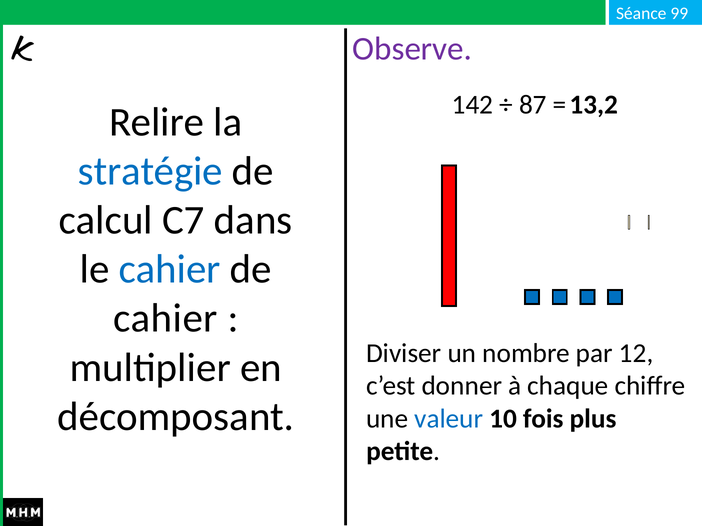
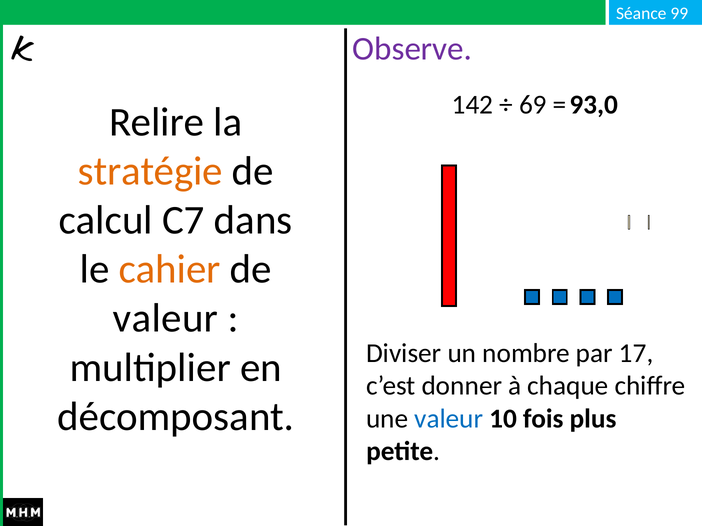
87: 87 -> 69
13,2: 13,2 -> 93,0
stratégie colour: blue -> orange
cahier at (170, 270) colour: blue -> orange
cahier at (165, 319): cahier -> valeur
12: 12 -> 17
